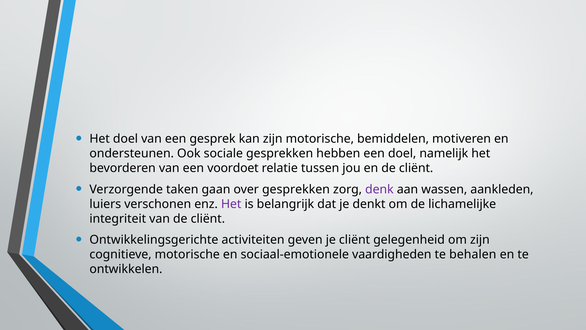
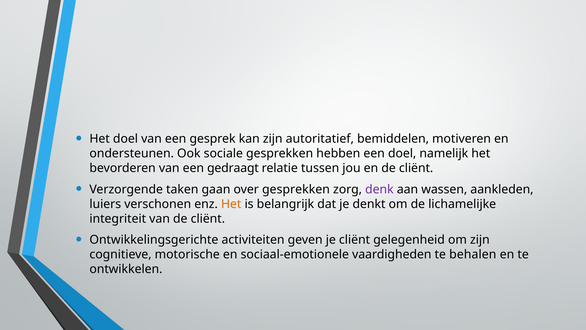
zijn motorische: motorische -> autoritatief
voordoet: voordoet -> gedraagt
Het at (231, 204) colour: purple -> orange
